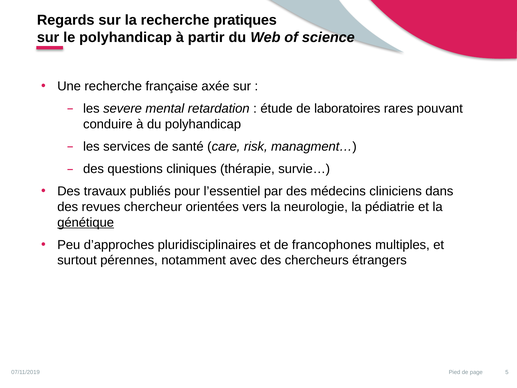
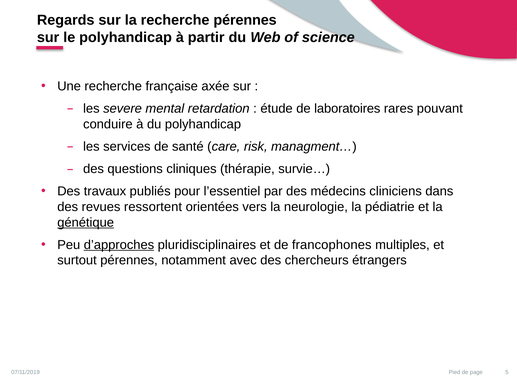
recherche pratiques: pratiques -> pérennes
chercheur: chercheur -> ressortent
d’approches underline: none -> present
